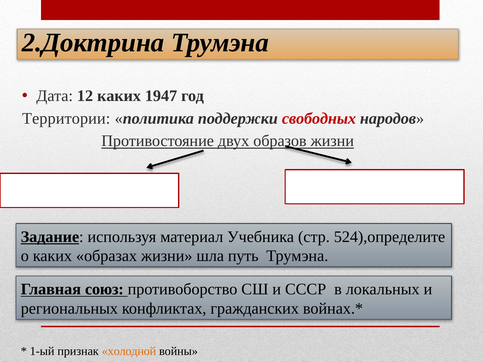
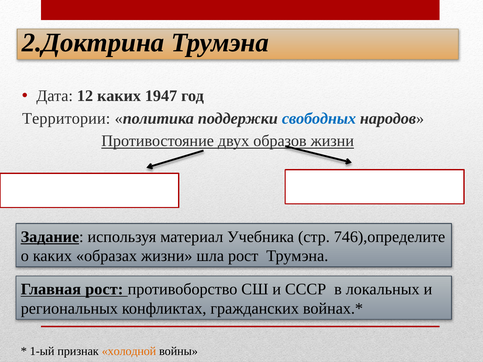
свободных colour: red -> blue
524),определите: 524),определите -> 746),определите
шла путь: путь -> рост
Главная союз: союз -> рост
